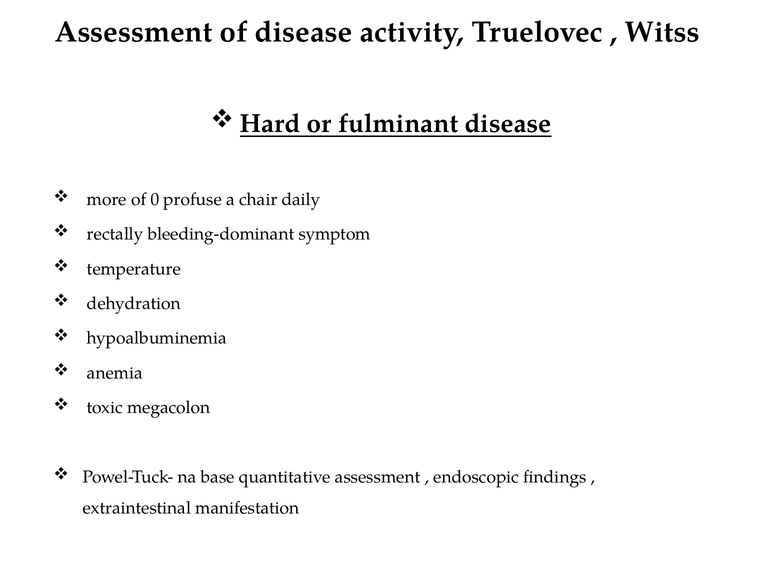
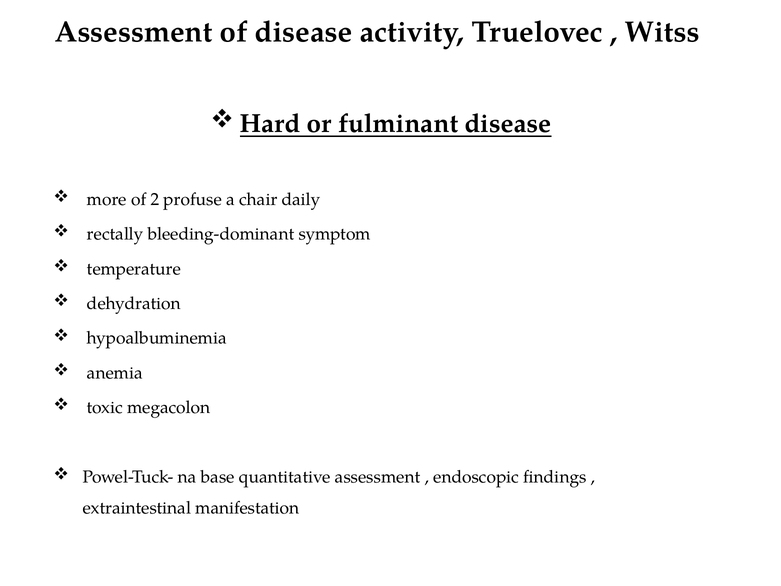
0: 0 -> 2
